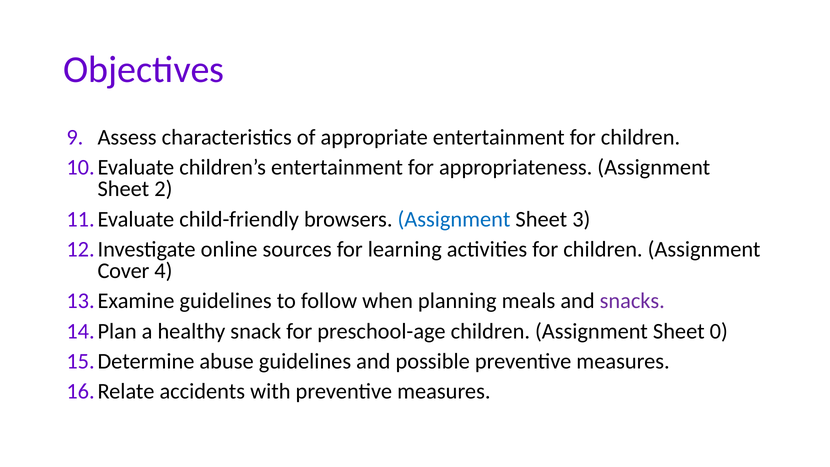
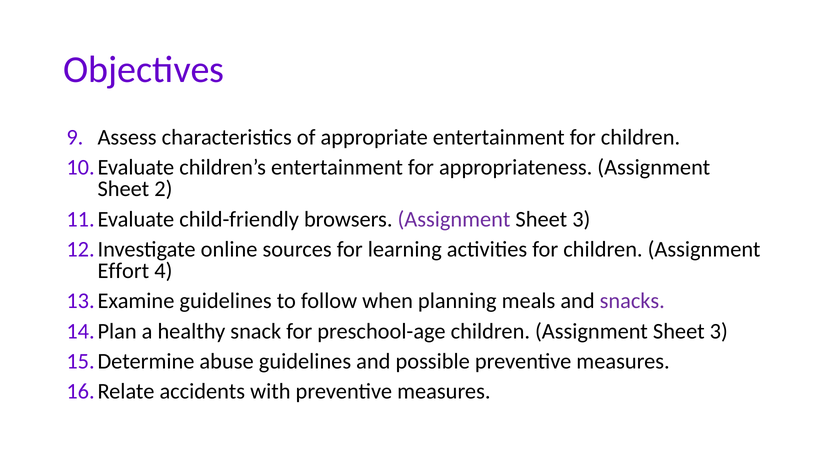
Assignment at (454, 219) colour: blue -> purple
Cover: Cover -> Effort
children Assignment Sheet 0: 0 -> 3
